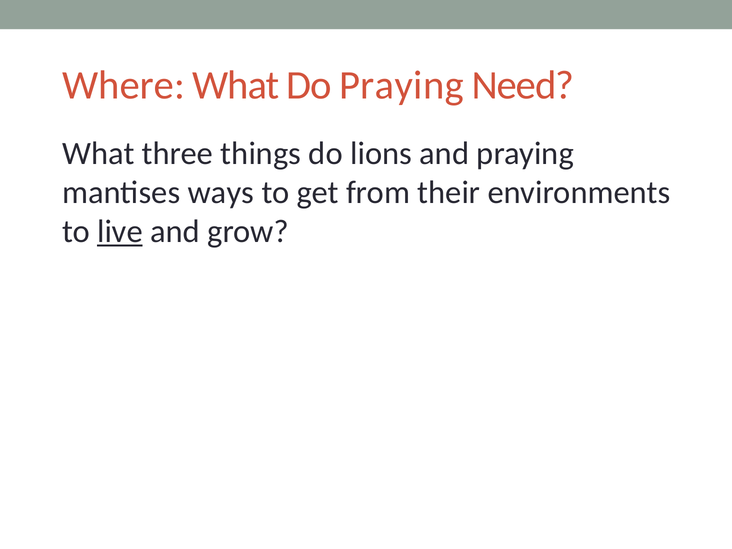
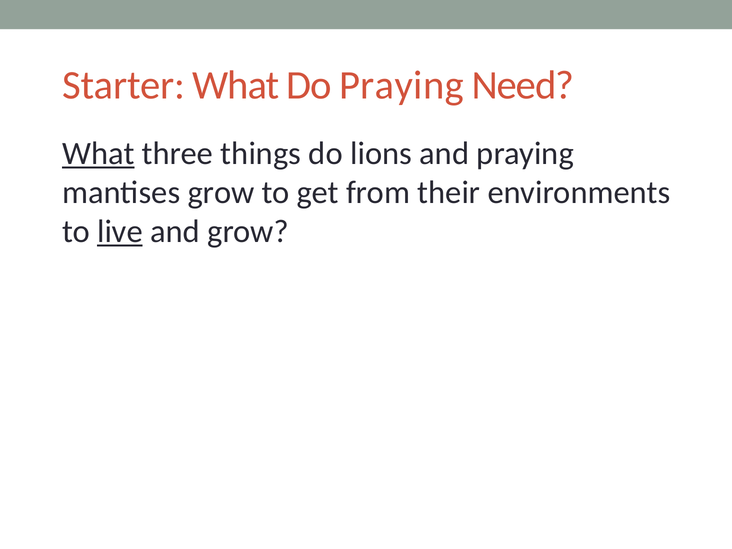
Where: Where -> Starter
What at (98, 154) underline: none -> present
mantises ways: ways -> grow
